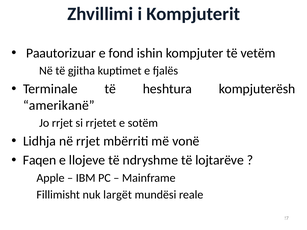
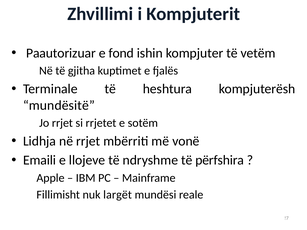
amerikanë: amerikanë -> mundësitë
Faqen: Faqen -> Emaili
lojtarëve: lojtarëve -> përfshira
